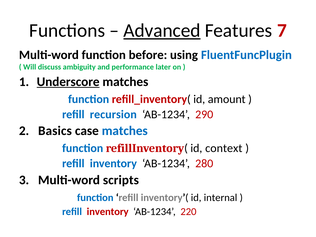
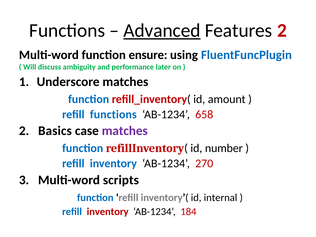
Features 7: 7 -> 2
before: before -> ensure
Underscore underline: present -> none
refill recursion: recursion -> functions
290: 290 -> 658
matches at (125, 131) colour: blue -> purple
context: context -> number
280: 280 -> 270
220: 220 -> 184
